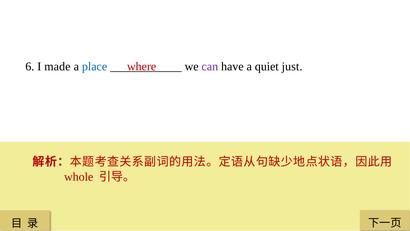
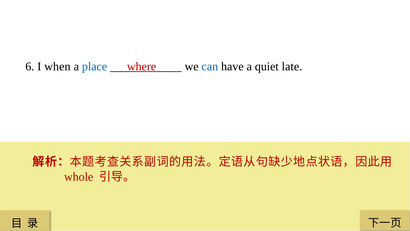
made: made -> when
can colour: purple -> blue
just: just -> late
